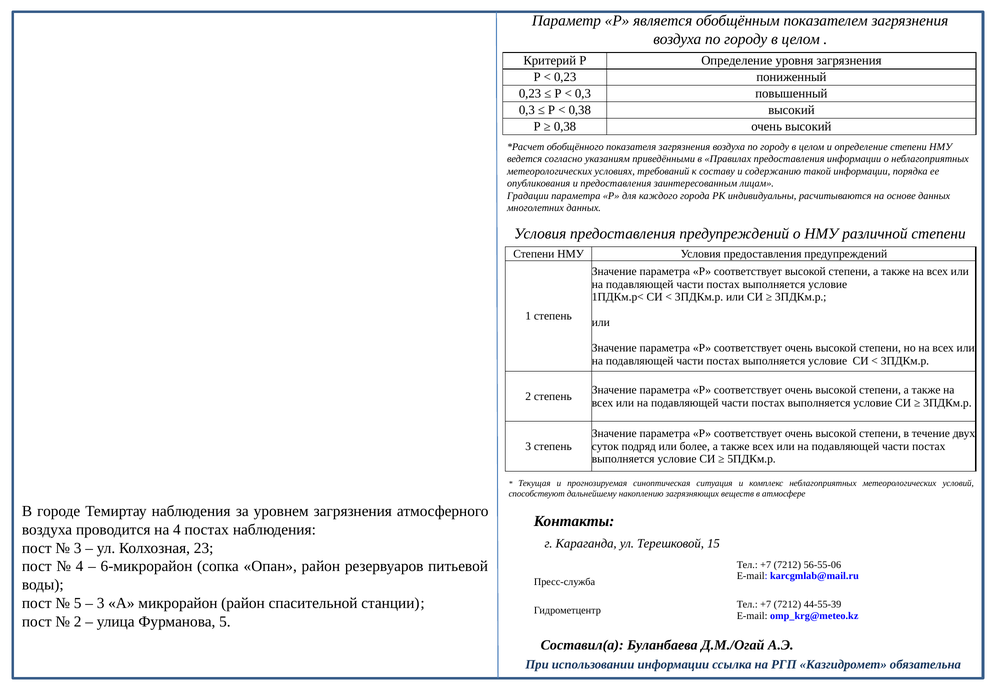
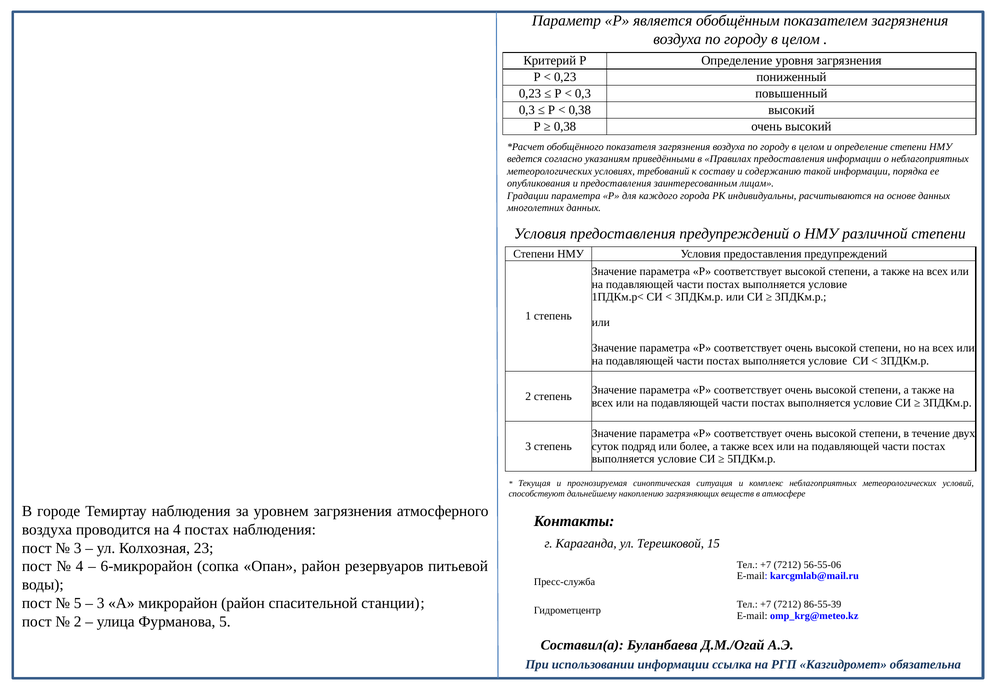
44-55-39: 44-55-39 -> 86-55-39
